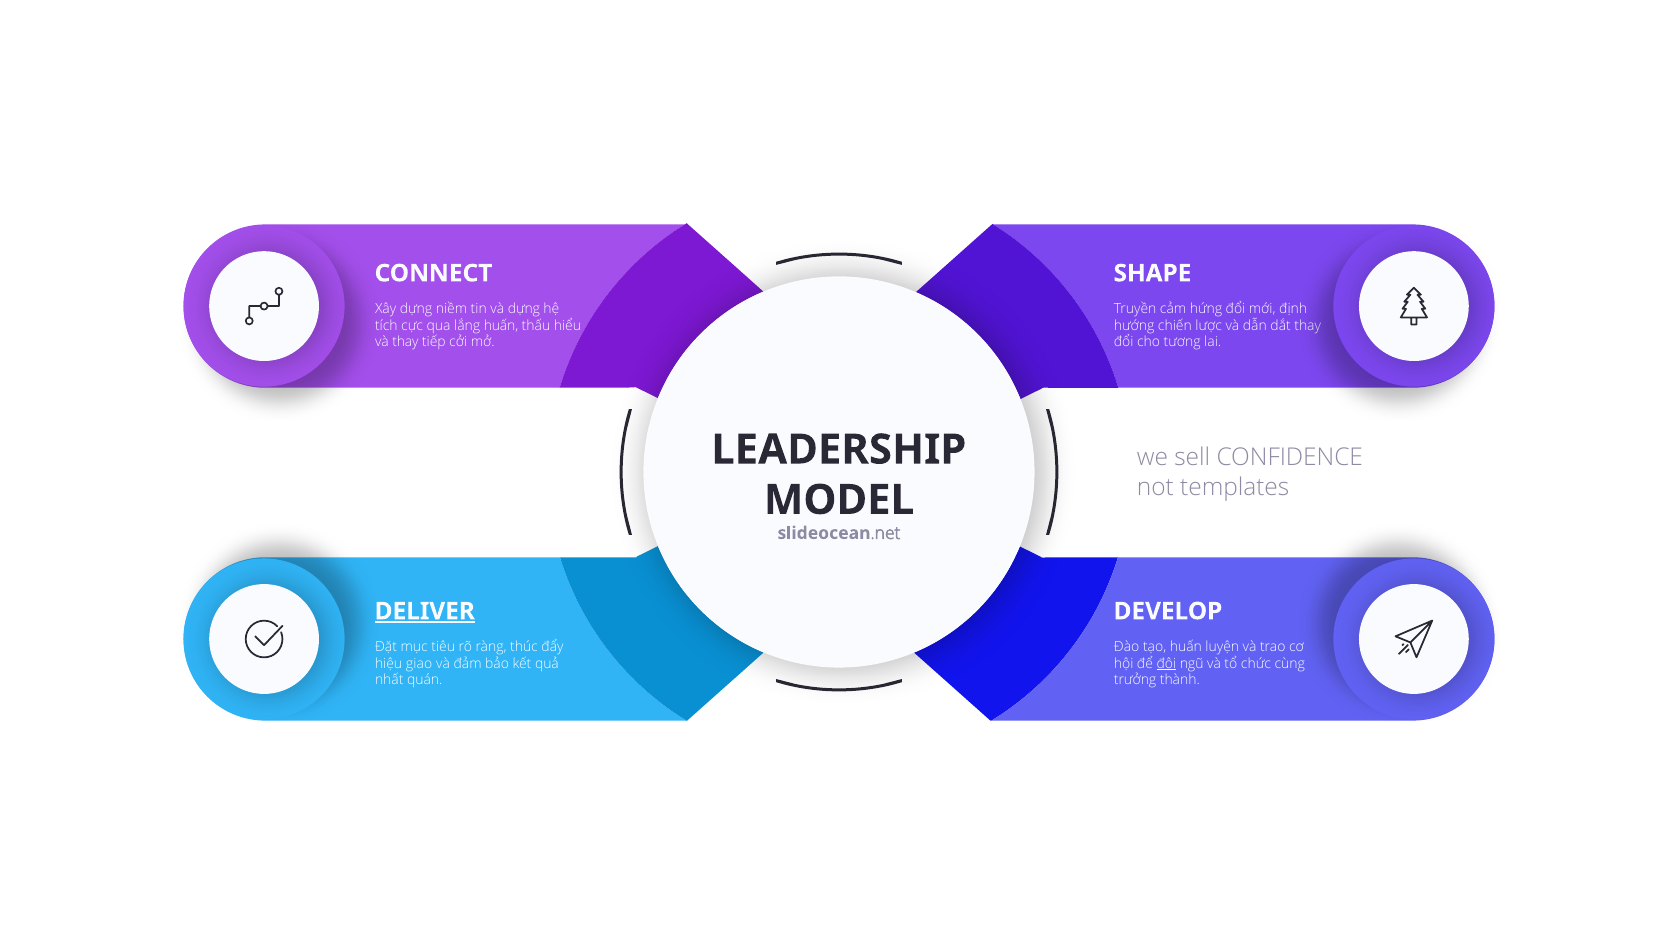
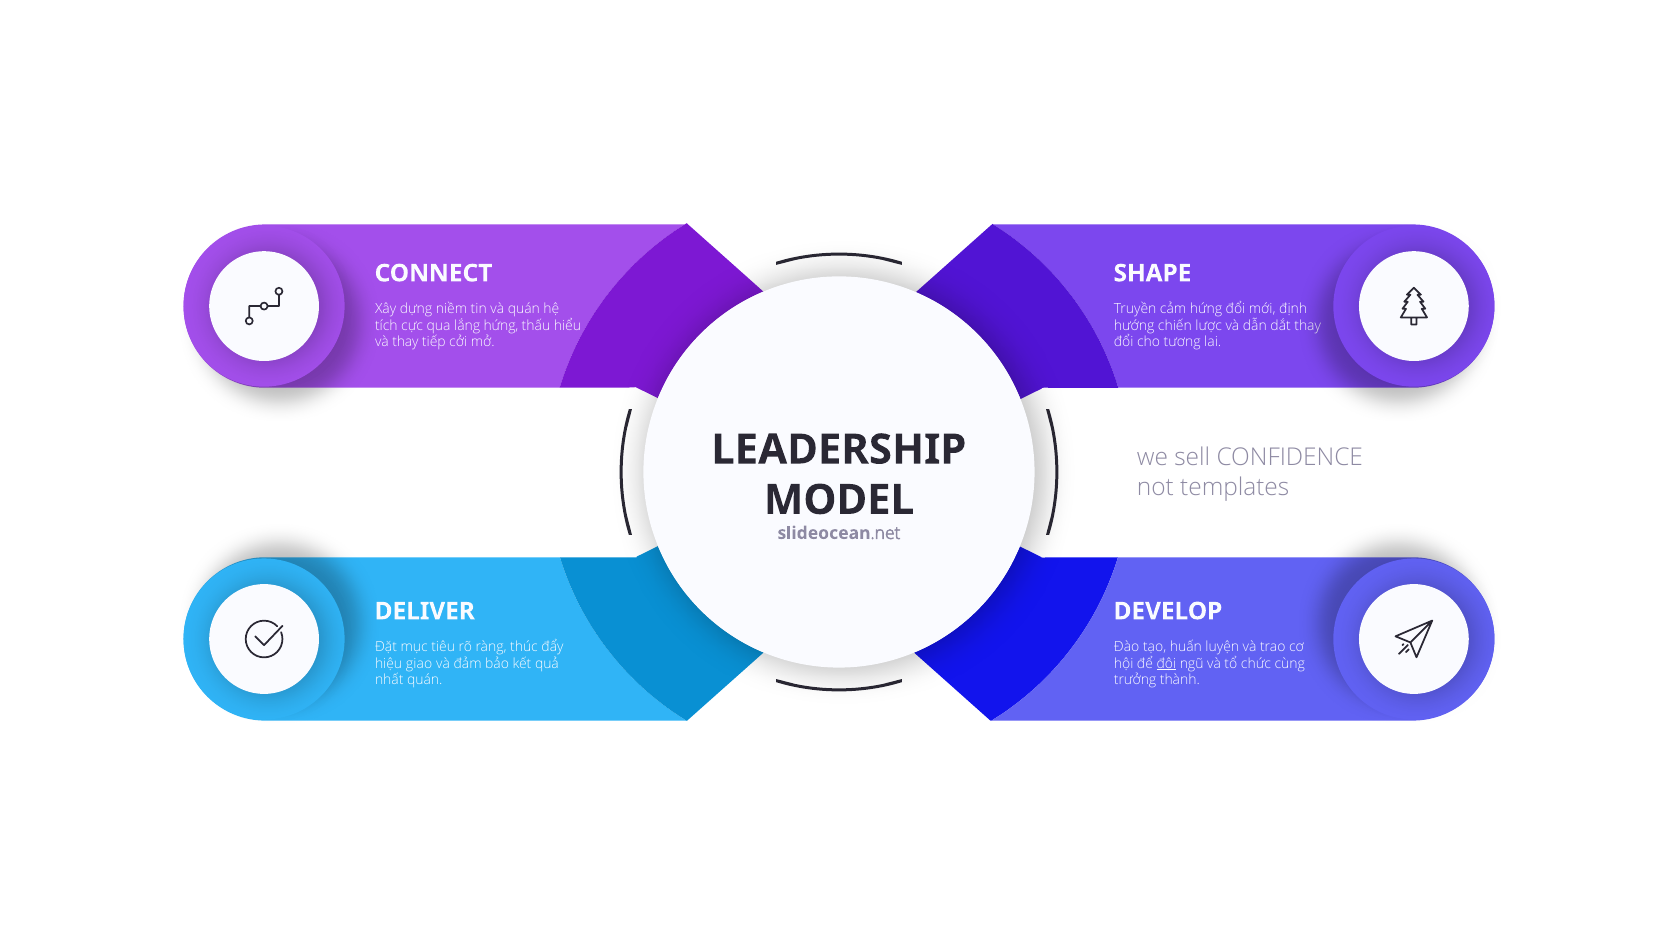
và dựng: dựng -> quán
lắng huấn: huấn -> hứng
DELIVER underline: present -> none
